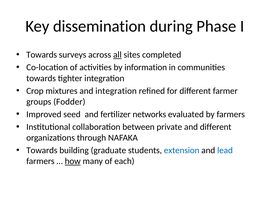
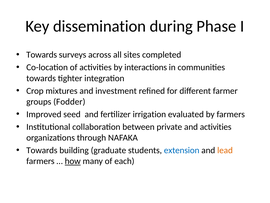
all underline: present -> none
information: information -> interactions
and integration: integration -> investment
networks: networks -> irrigation
and different: different -> activities
lead colour: blue -> orange
